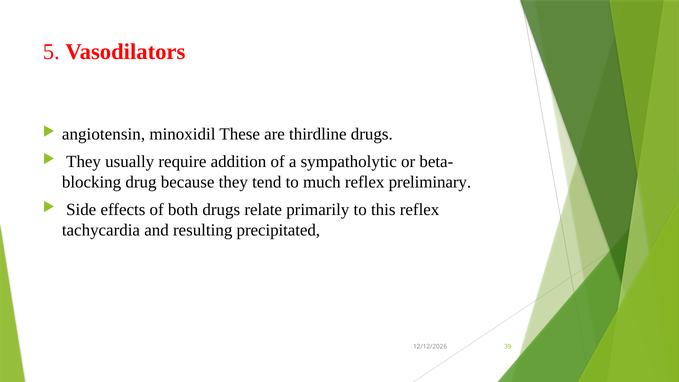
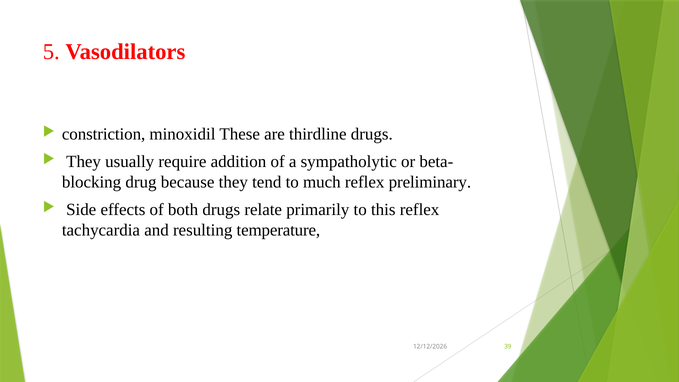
angiotensin: angiotensin -> constriction
precipitated: precipitated -> temperature
